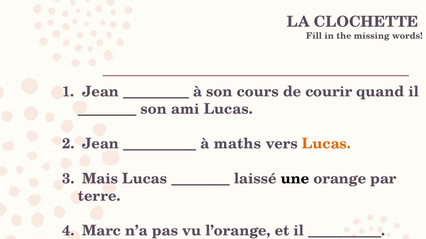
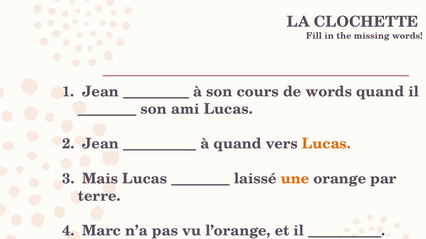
de courir: courir -> words
à maths: maths -> quand
une colour: black -> orange
